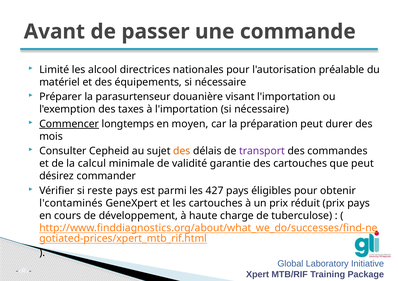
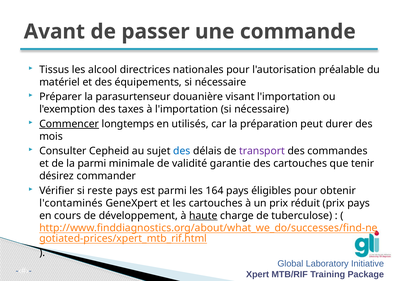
Limité: Limité -> Tissus
moyen: moyen -> utilisés
des at (182, 151) colour: orange -> blue
la calcul: calcul -> parmi
que peut: peut -> tenir
427: 427 -> 164
haute underline: none -> present
